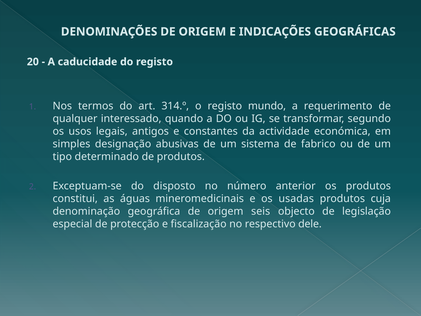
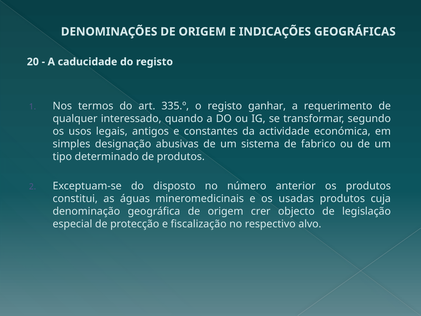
314.º: 314.º -> 335.º
mundo: mundo -> ganhar
seis: seis -> crer
dele: dele -> alvo
